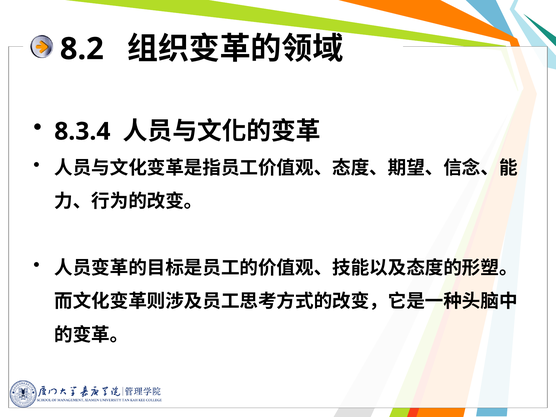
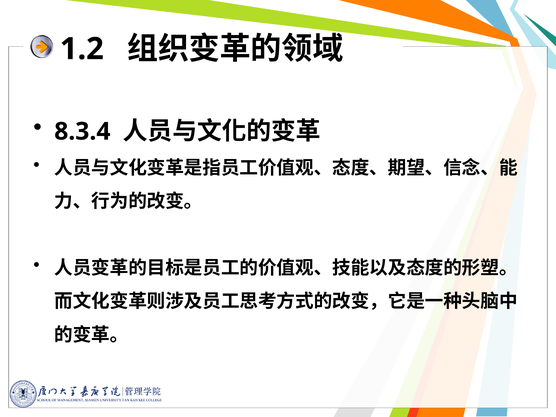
8.2: 8.2 -> 1.2
